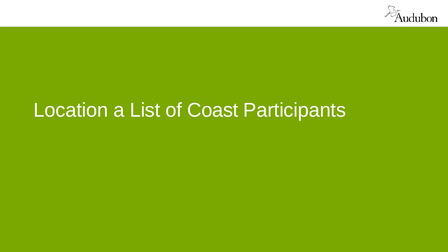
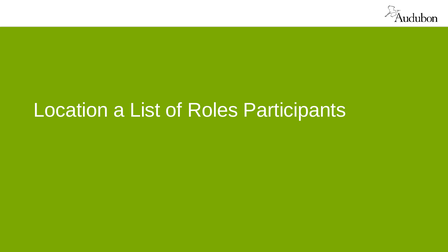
Coast: Coast -> Roles
